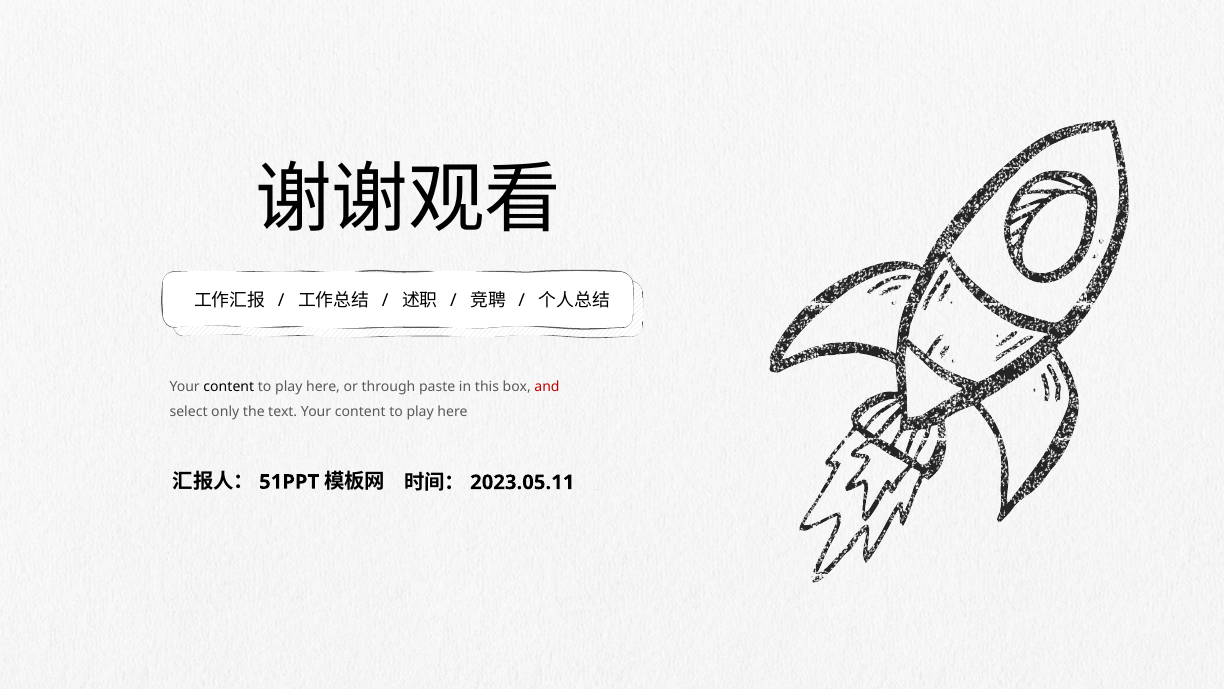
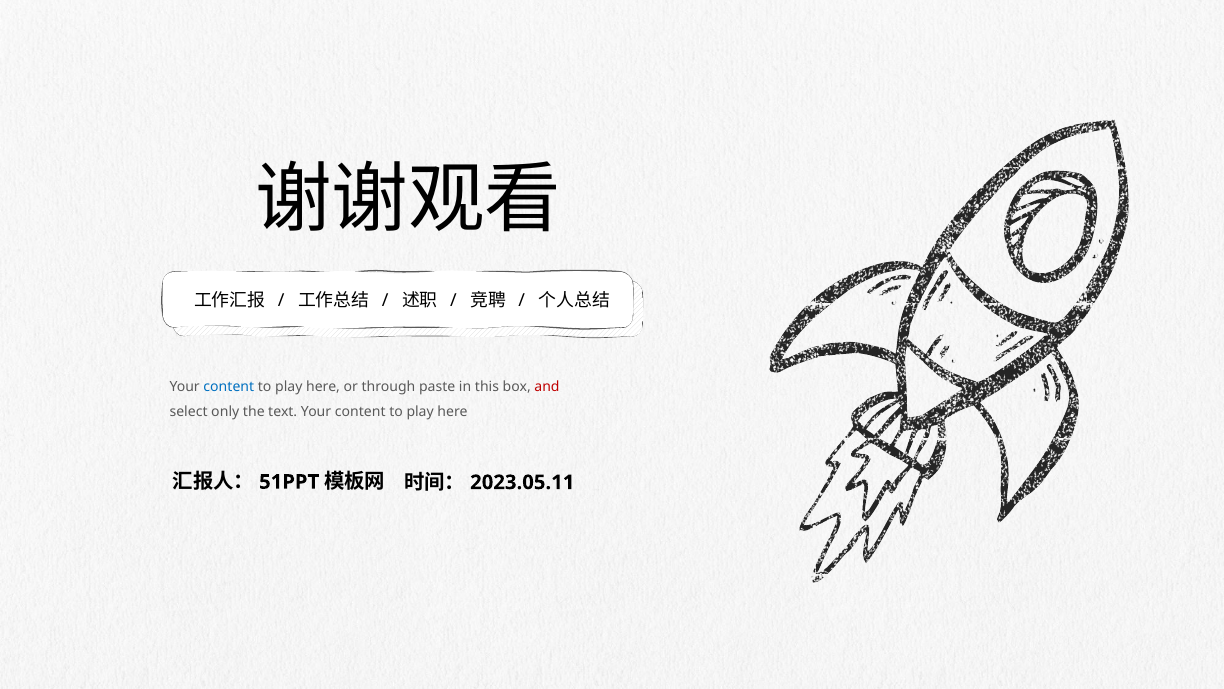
content at (229, 387) colour: black -> blue
